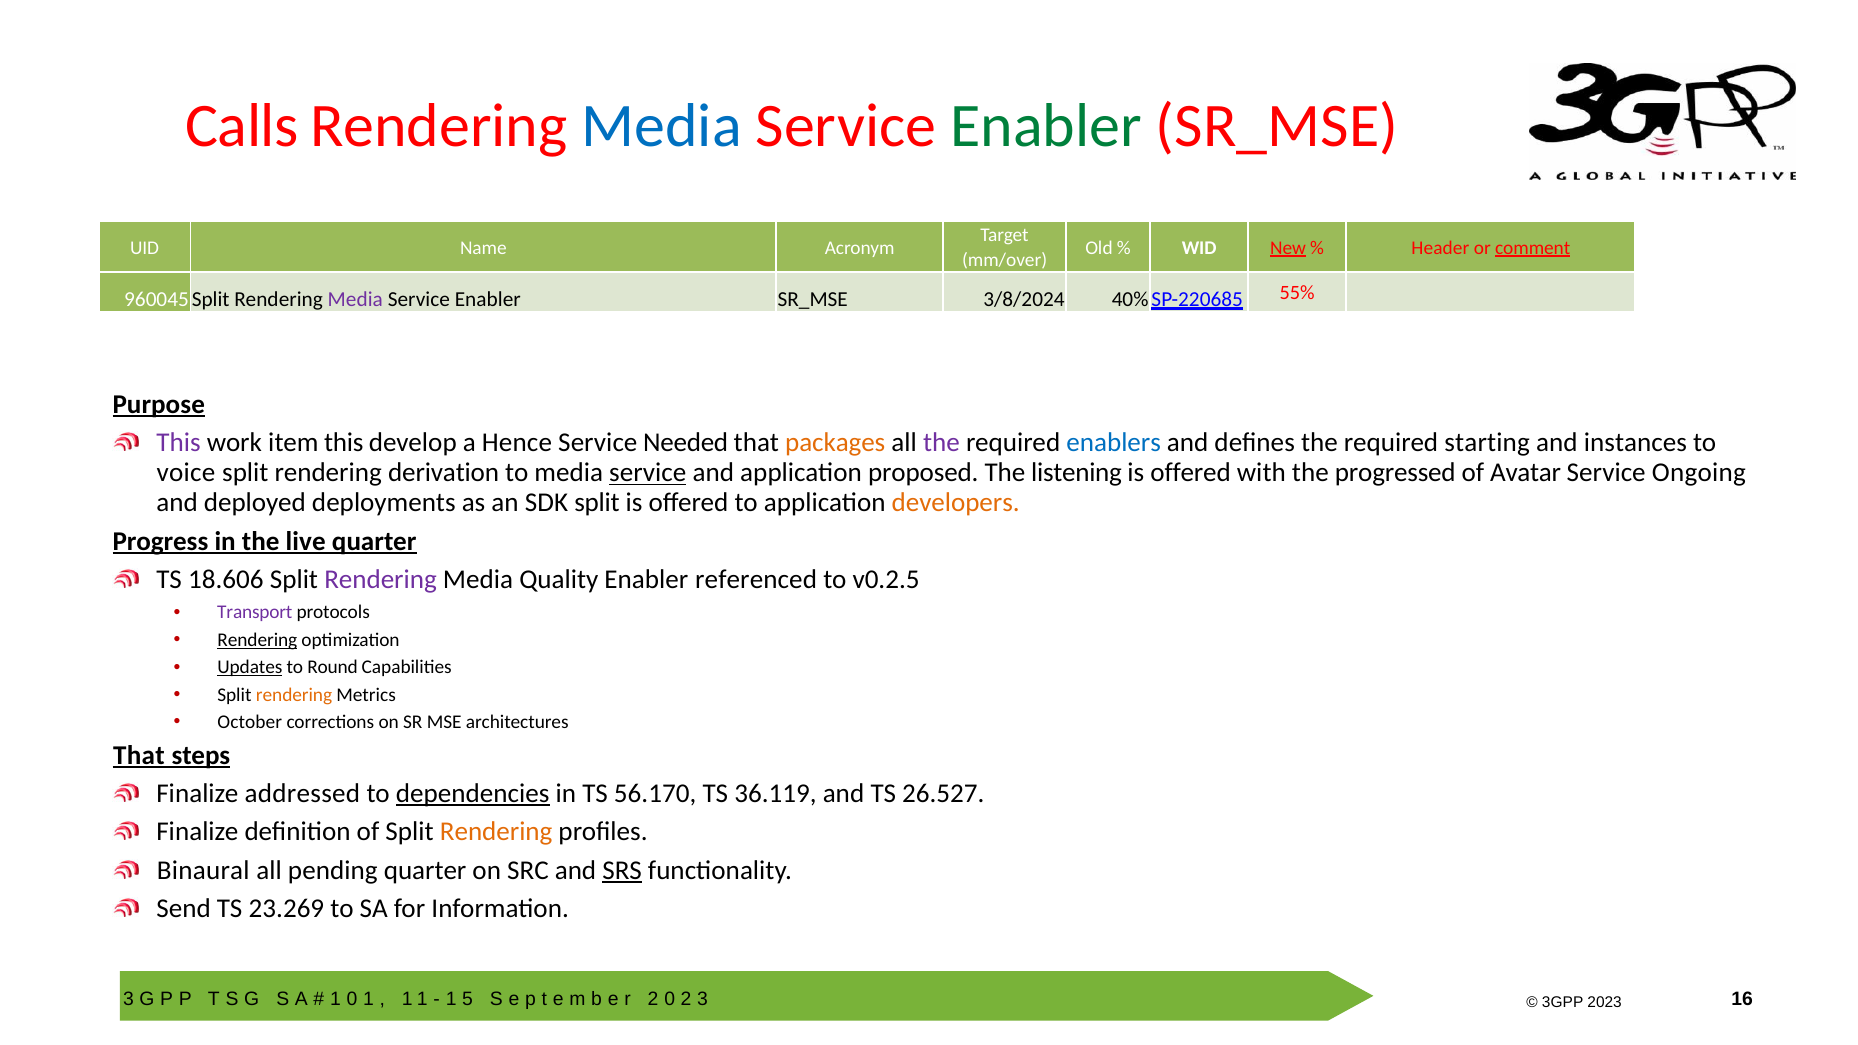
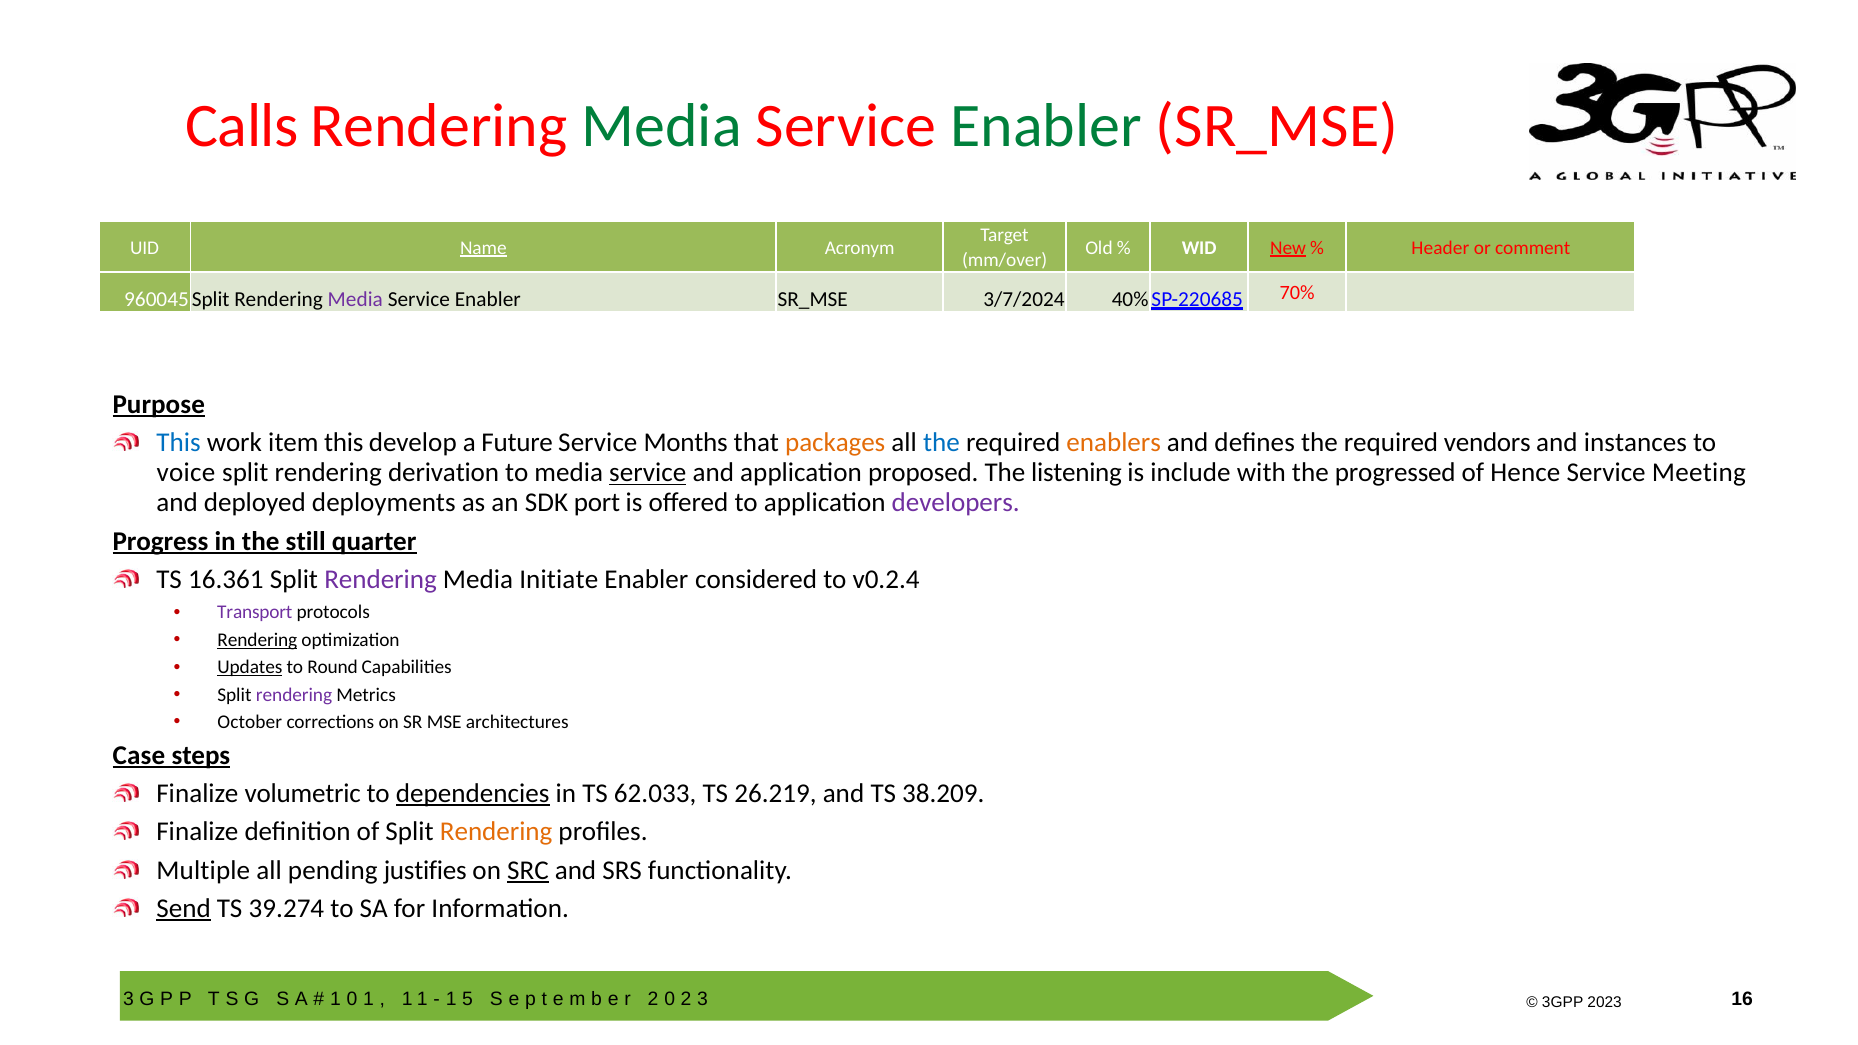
Media at (662, 126) colour: blue -> green
Name underline: none -> present
comment underline: present -> none
3/8/2024: 3/8/2024 -> 3/7/2024
55%: 55% -> 70%
This at (179, 443) colour: purple -> blue
Hence: Hence -> Future
Needed: Needed -> Months
the at (942, 443) colour: purple -> blue
enablers colour: blue -> orange
starting: starting -> vendors
offered at (1191, 473): offered -> include
Avatar: Avatar -> Hence
Ongoing: Ongoing -> Meeting
SDK split: split -> port
developers colour: orange -> purple
live: live -> still
18.606: 18.606 -> 16.361
Quality: Quality -> Initiate
referenced: referenced -> considered
v0.2.5: v0.2.5 -> v0.2.4
rendering at (294, 695) colour: orange -> purple
That at (139, 755): That -> Case
addressed: addressed -> volumetric
56.170: 56.170 -> 62.033
36.119: 36.119 -> 26.219
26.527: 26.527 -> 38.209
Binaural: Binaural -> Multiple
pending quarter: quarter -> justifies
SRC underline: none -> present
SRS underline: present -> none
Send underline: none -> present
23.269: 23.269 -> 39.274
